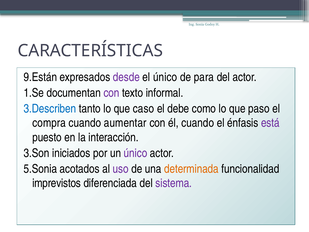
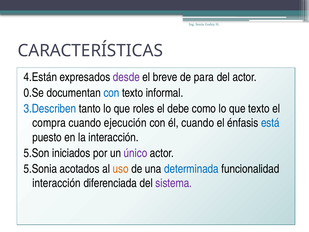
9.Están: 9.Están -> 4.Están
el único: único -> breve
1.Se: 1.Se -> 0.Se
con at (111, 93) colour: purple -> blue
caso: caso -> roles
que paso: paso -> texto
aumentar: aumentar -> ejecución
está colour: purple -> blue
3.Son: 3.Son -> 5.Son
uso colour: purple -> orange
determinada colour: orange -> blue
imprevistos at (57, 183): imprevistos -> interacción
